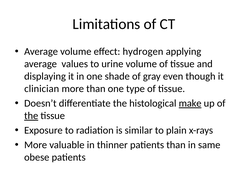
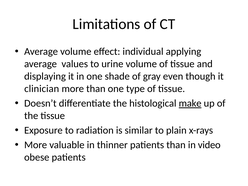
hydrogen: hydrogen -> individual
the at (31, 116) underline: present -> none
same: same -> video
